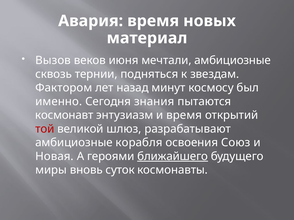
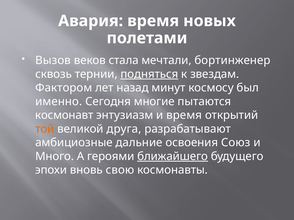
материал: материал -> полетами
июня: июня -> стала
мечтали амбициозные: амбициозные -> бортинженер
подняться underline: none -> present
знания: знания -> многие
той colour: red -> orange
шлюз: шлюз -> друга
корабля: корабля -> дальние
Новая: Новая -> Много
миры: миры -> эпохи
суток: суток -> свою
